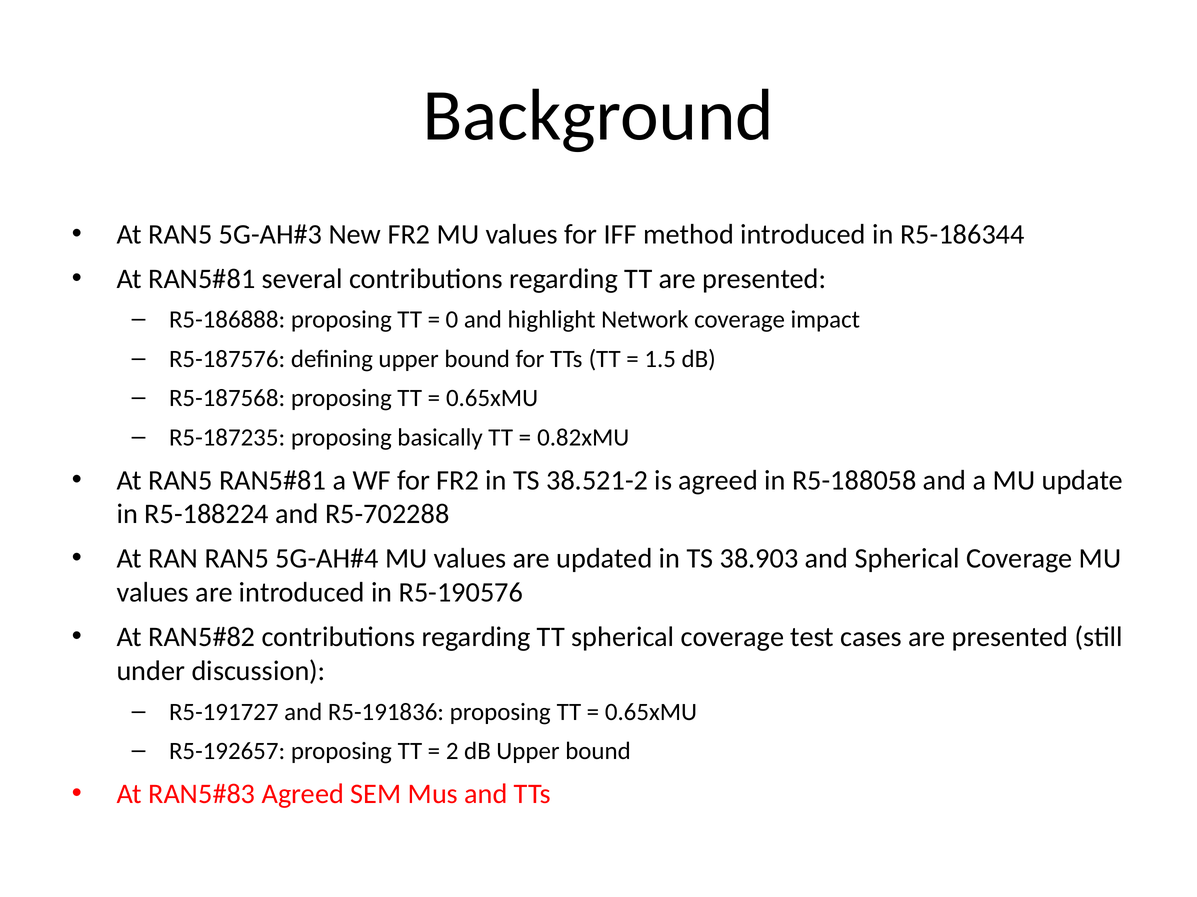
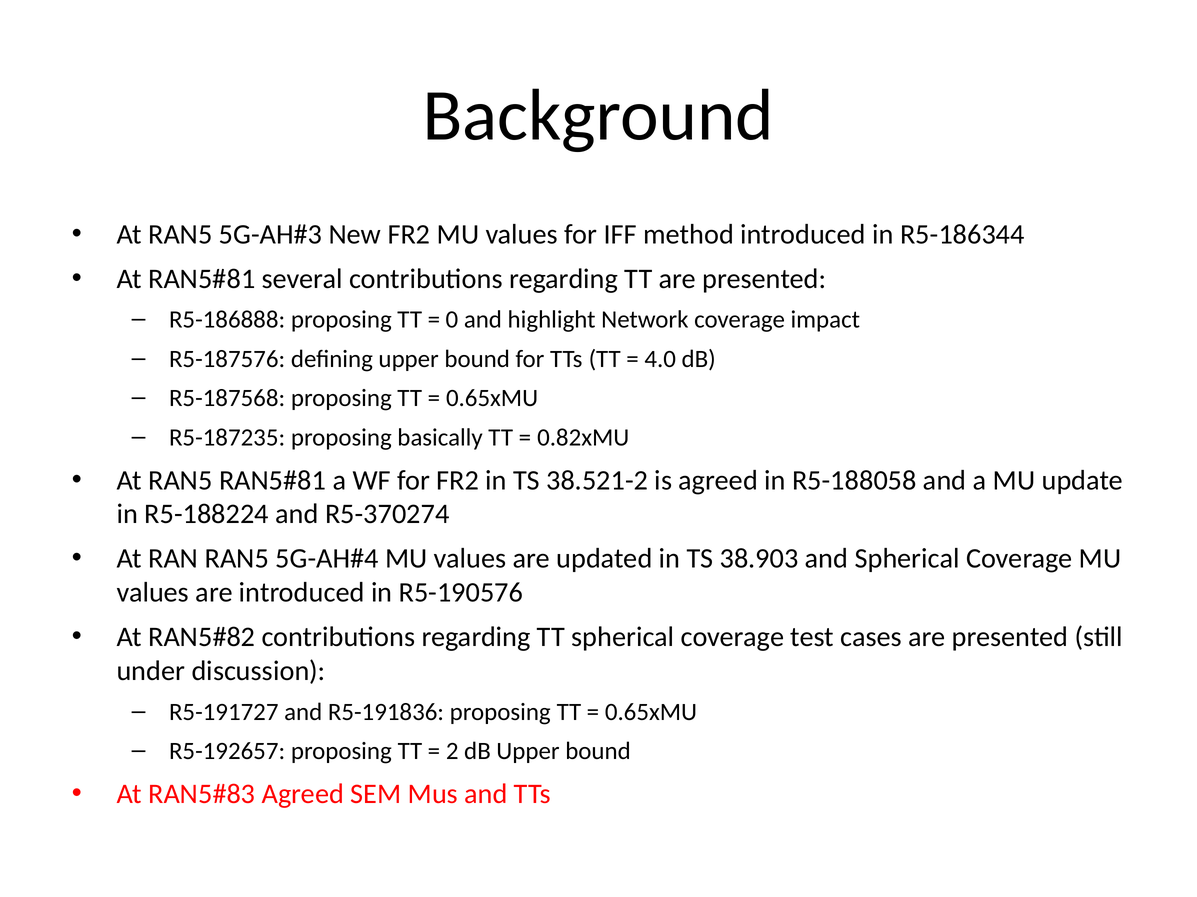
1.5: 1.5 -> 4.0
R5-702288: R5-702288 -> R5-370274
